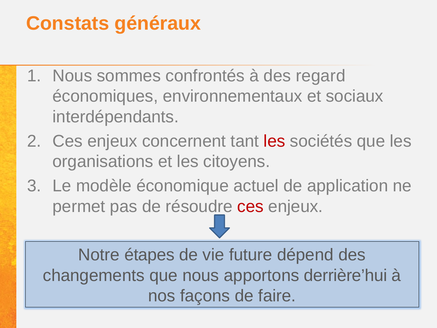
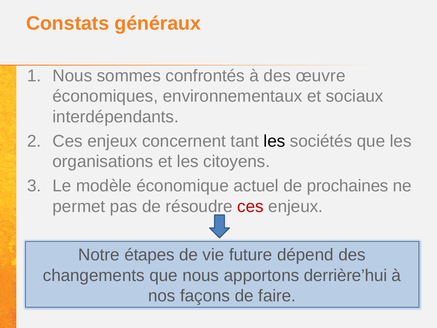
regard: regard -> œuvre
les at (274, 141) colour: red -> black
application: application -> prochaines
